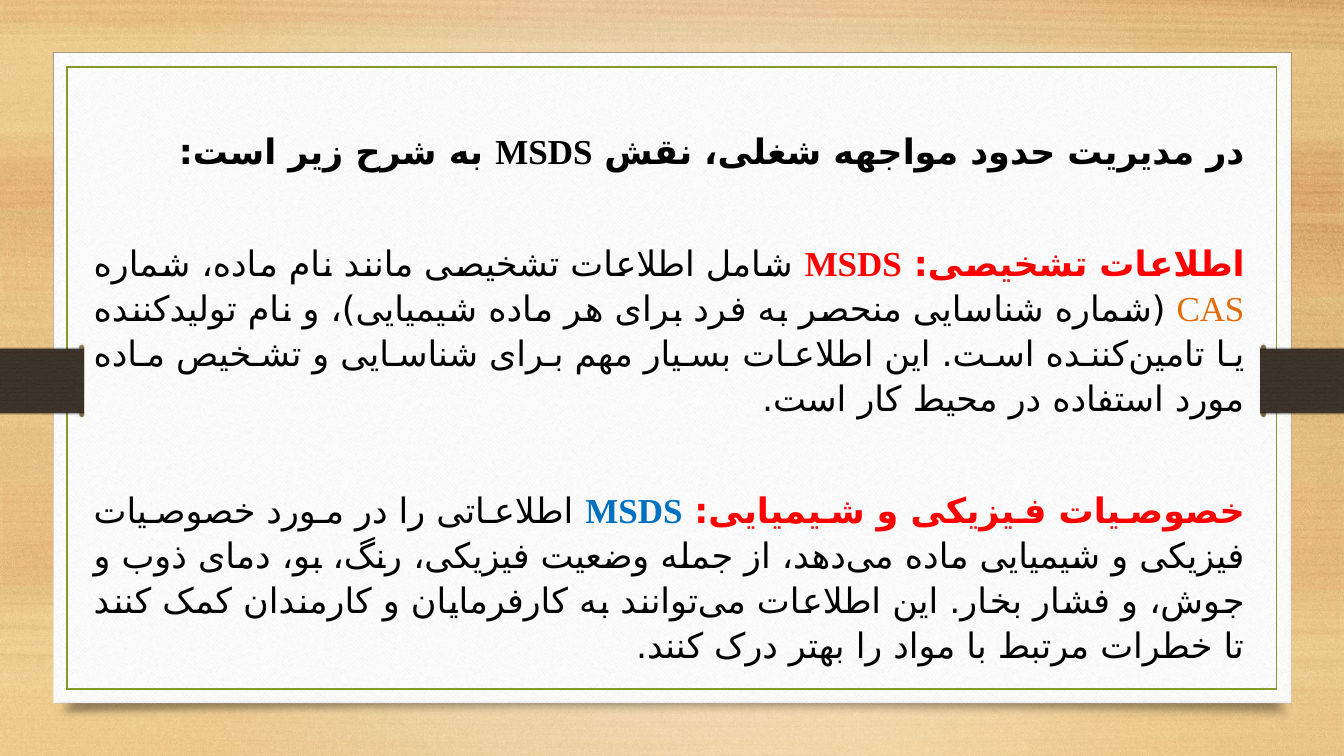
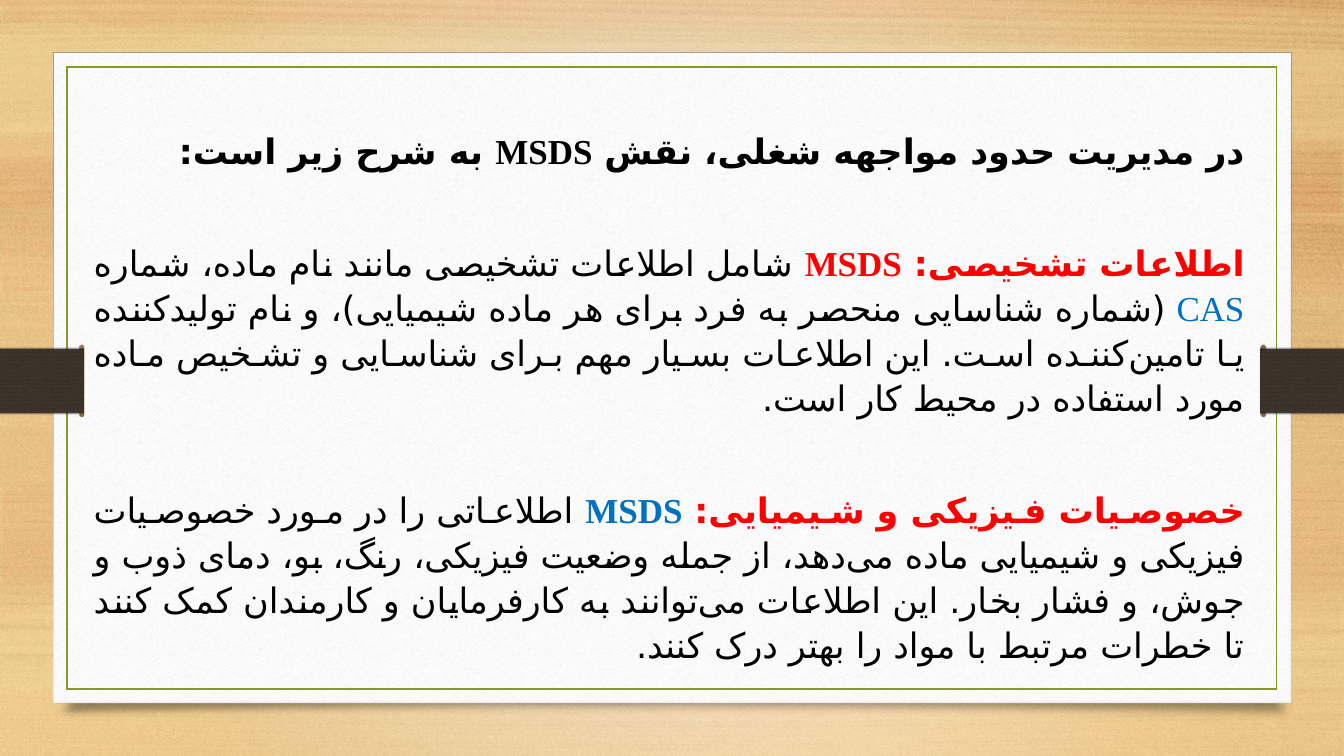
CAS colour: orange -> blue
